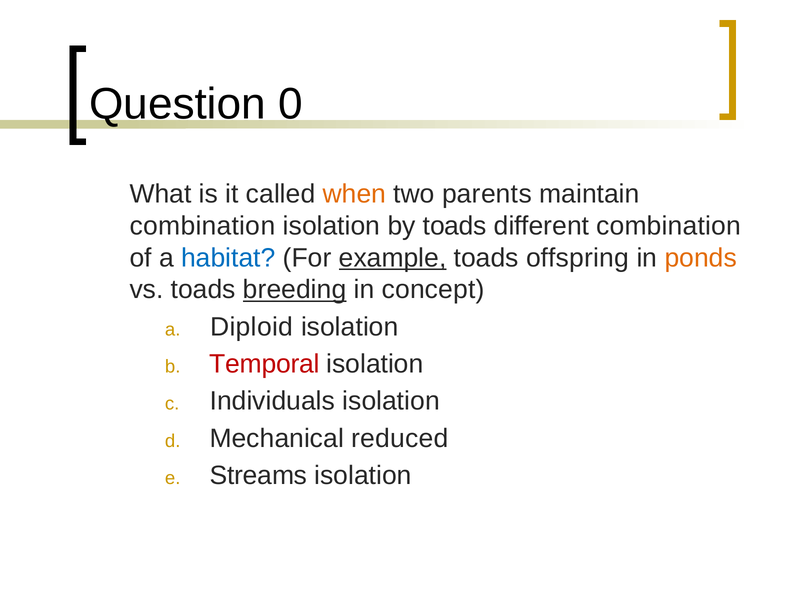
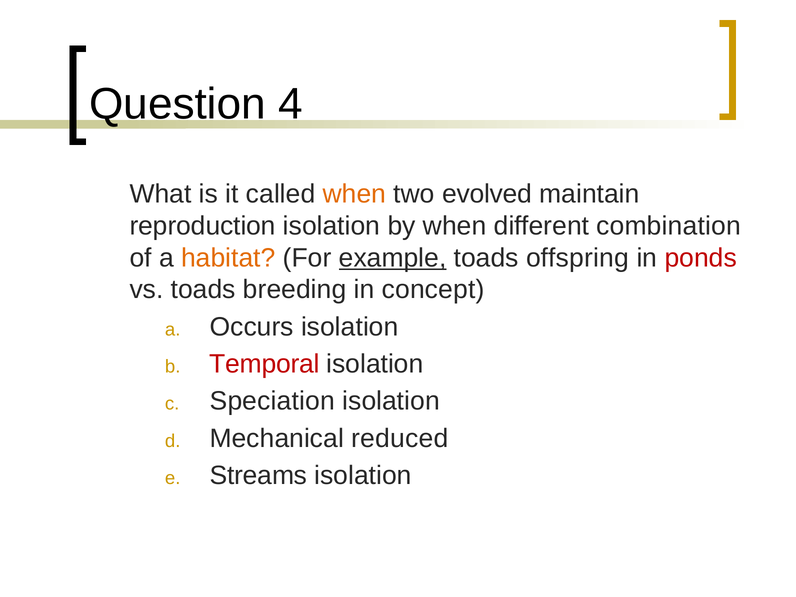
0: 0 -> 4
parents: parents -> evolved
combination at (202, 226): combination -> reproduction
by toads: toads -> when
habitat colour: blue -> orange
ponds colour: orange -> red
breeding underline: present -> none
Diploid: Diploid -> Occurs
Individuals: Individuals -> Speciation
